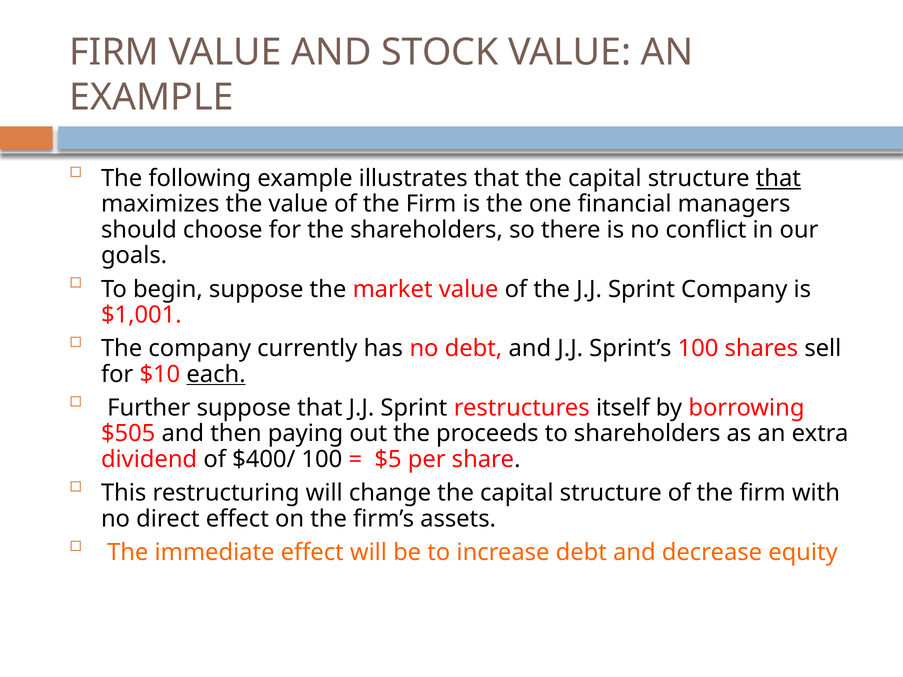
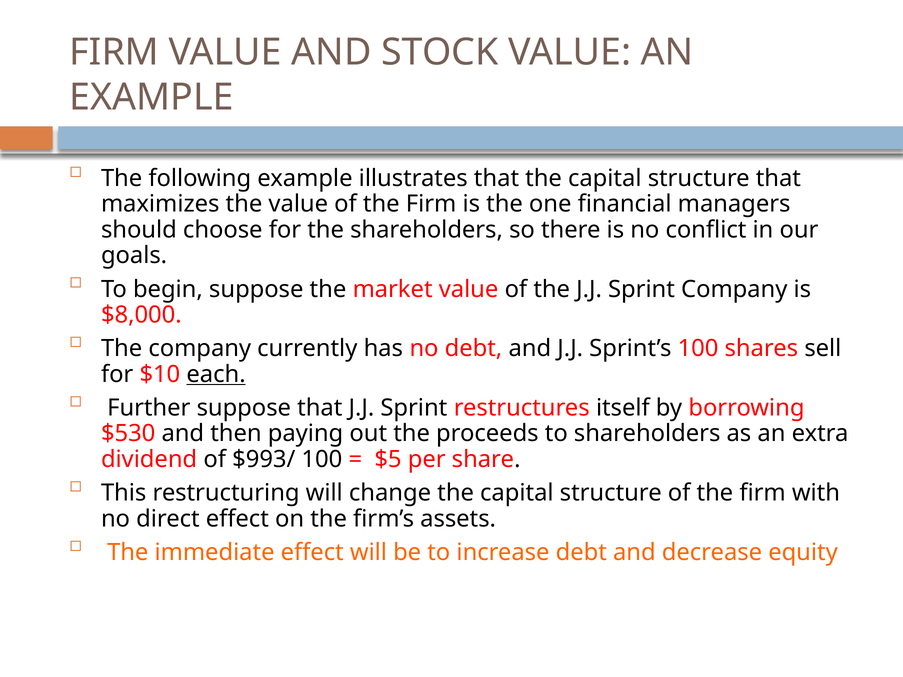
that at (778, 178) underline: present -> none
$1,001: $1,001 -> $8,000
$505: $505 -> $530
$400/: $400/ -> $993/
